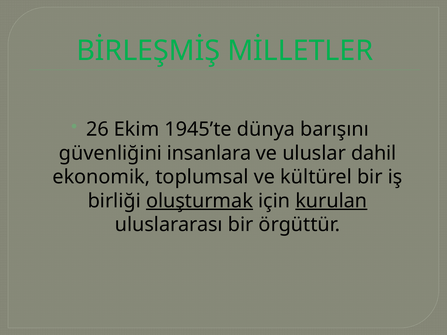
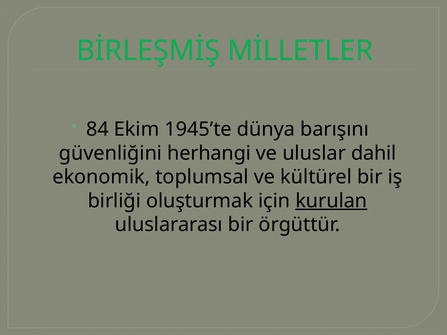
26: 26 -> 84
insanlara: insanlara -> herhangi
oluşturmak underline: present -> none
